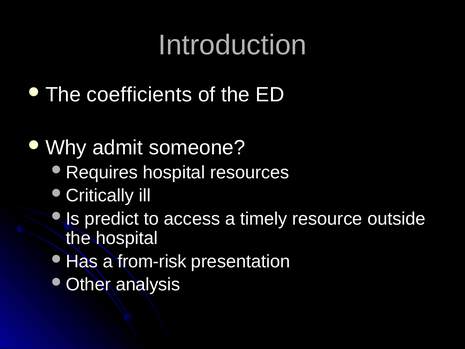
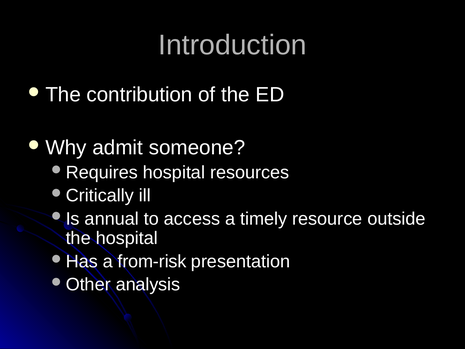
coefficients: coefficients -> contribution
predict: predict -> annual
